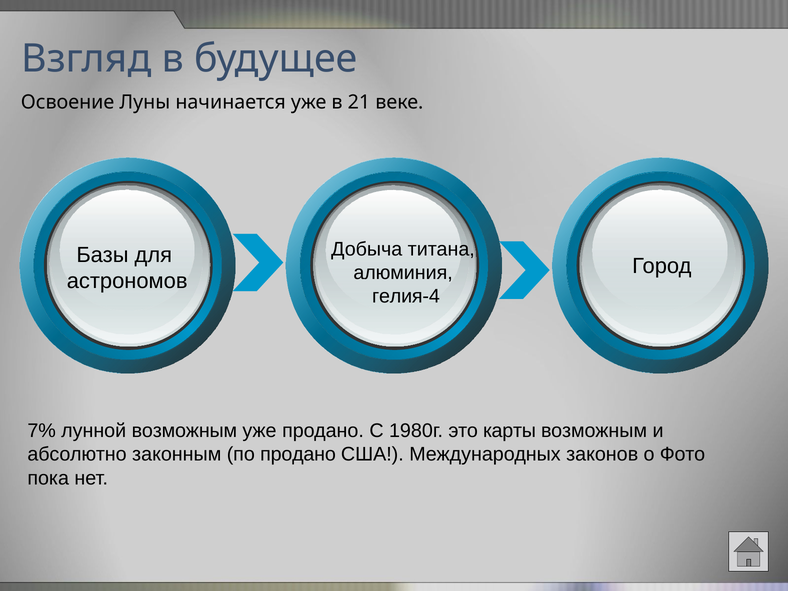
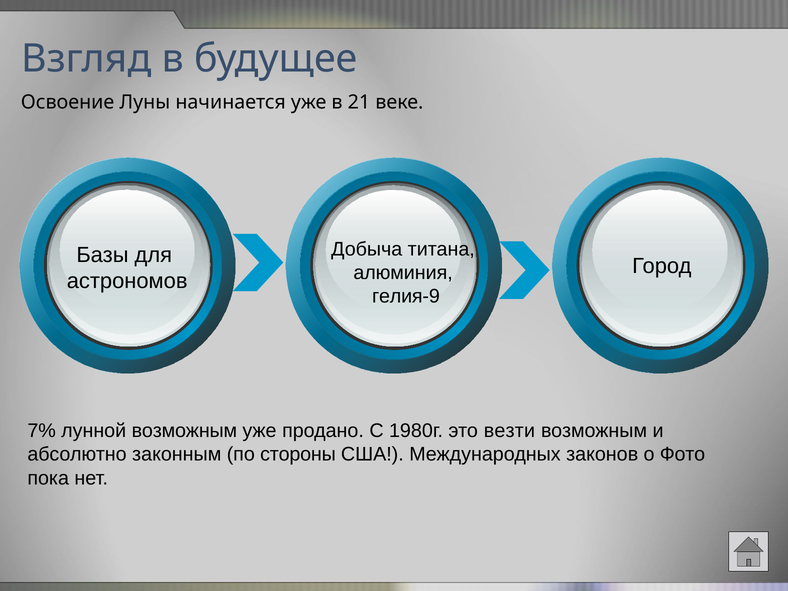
гелия-4: гелия-4 -> гелия-9
карты: карты -> везти
по продано: продано -> стороны
